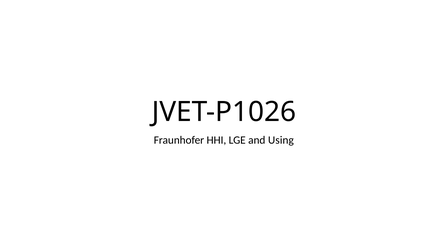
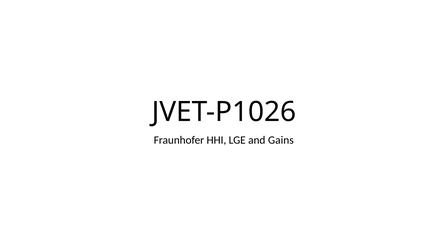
Using: Using -> Gains
